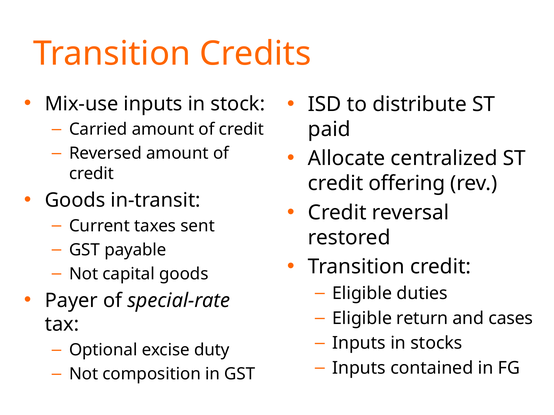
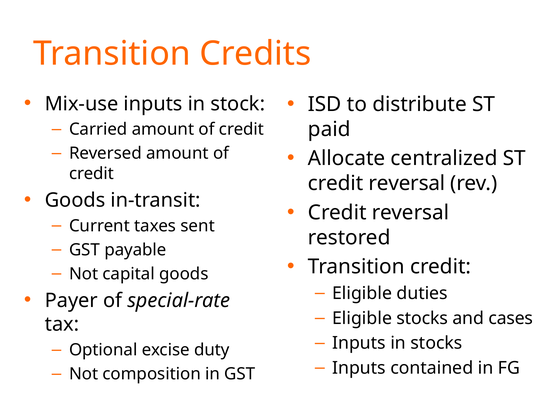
offering at (407, 184): offering -> reversal
Eligible return: return -> stocks
